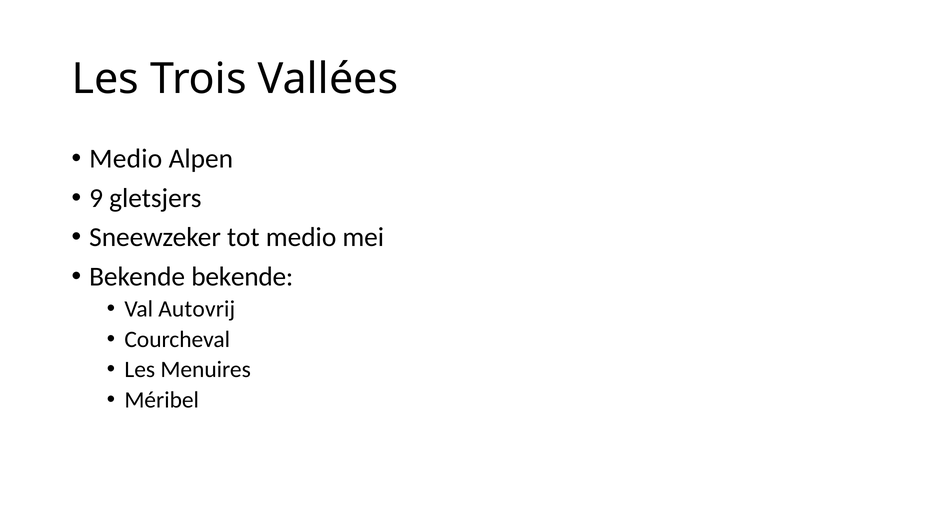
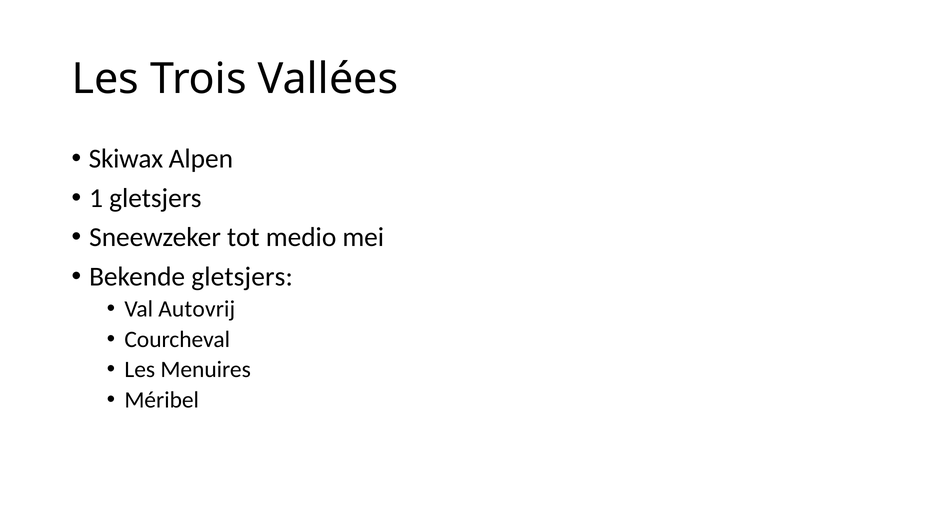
Medio at (126, 159): Medio -> Skiwax
9: 9 -> 1
Bekende bekende: bekende -> gletsjers
